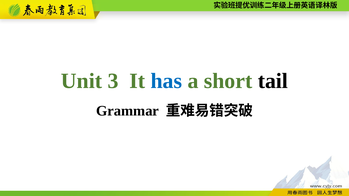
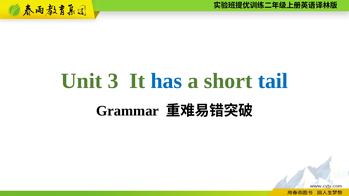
tail colour: black -> blue
